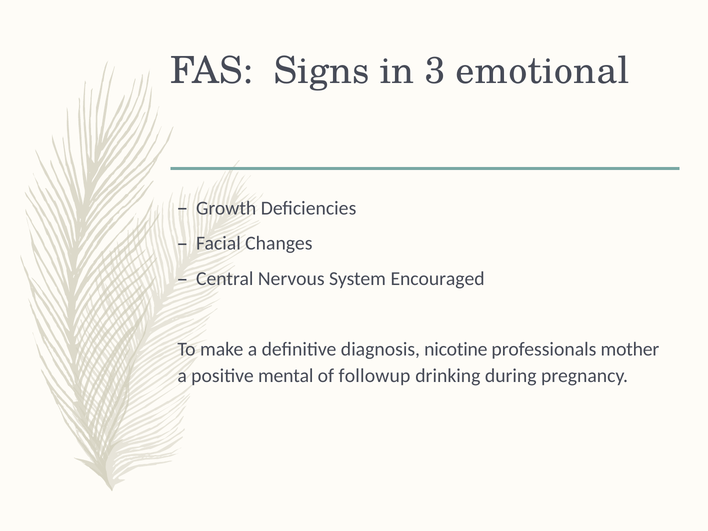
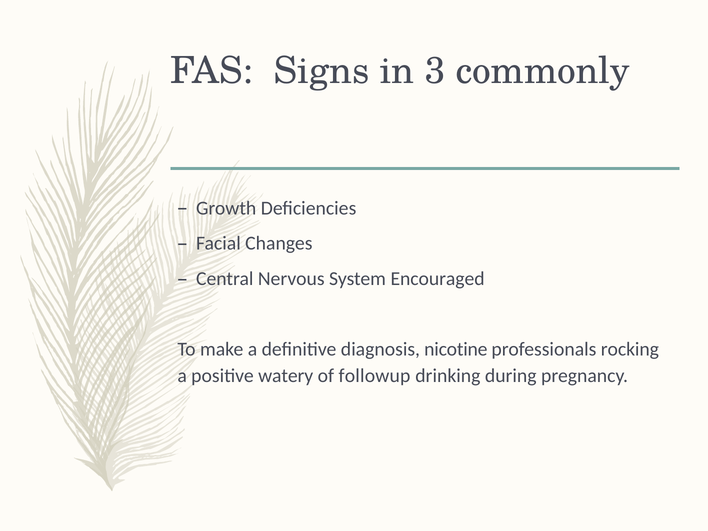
emotional: emotional -> commonly
mother: mother -> rocking
mental: mental -> watery
